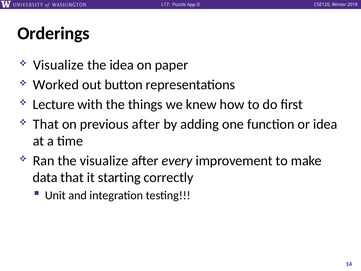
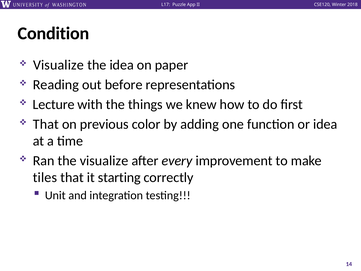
Orderings: Orderings -> Condition
Worked: Worked -> Reading
button: button -> before
previous after: after -> color
data: data -> tiles
